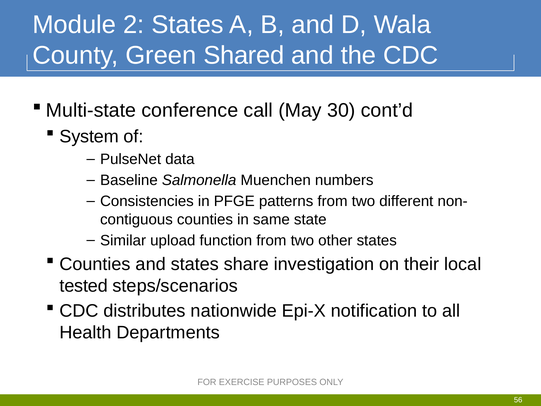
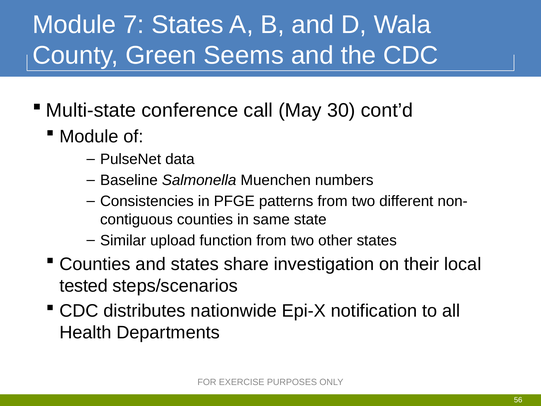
2: 2 -> 7
Shared: Shared -> Seems
System at (89, 136): System -> Module
